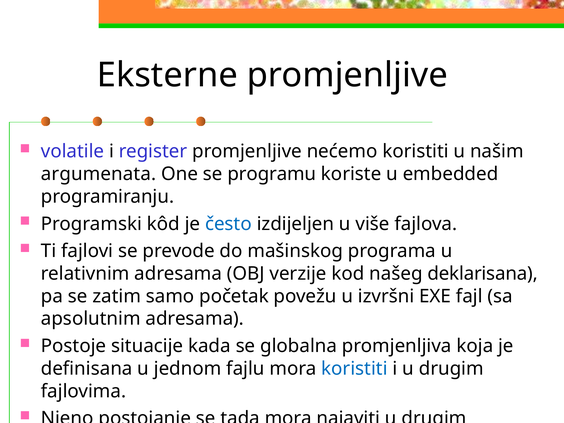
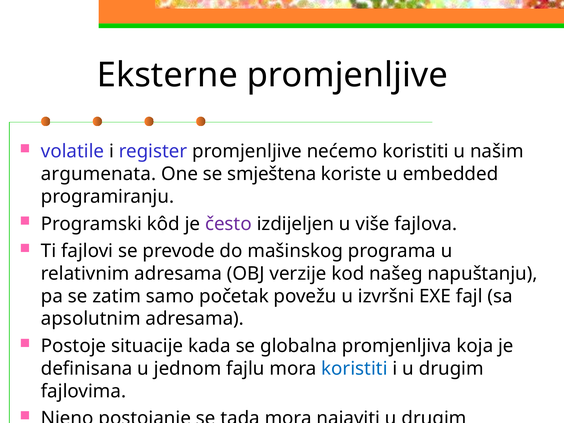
programu: programu -> smještena
često colour: blue -> purple
deklarisana: deklarisana -> napuštanju
